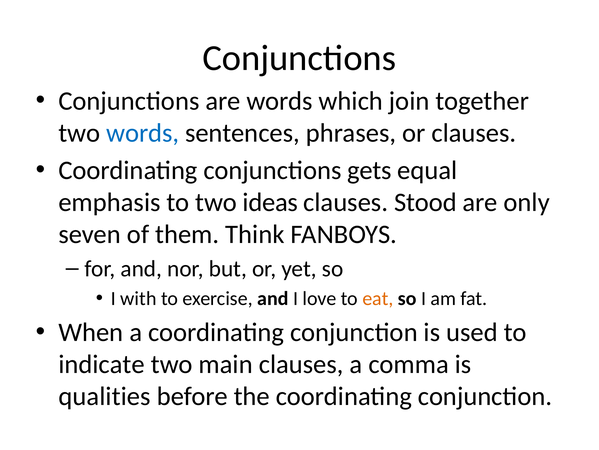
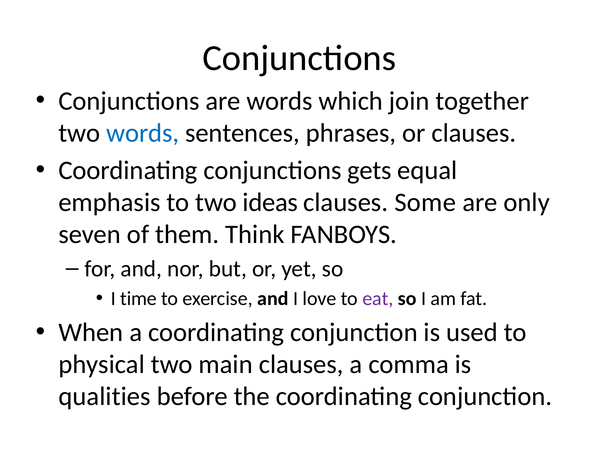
Stood: Stood -> Some
with: with -> time
eat colour: orange -> purple
indicate: indicate -> physical
